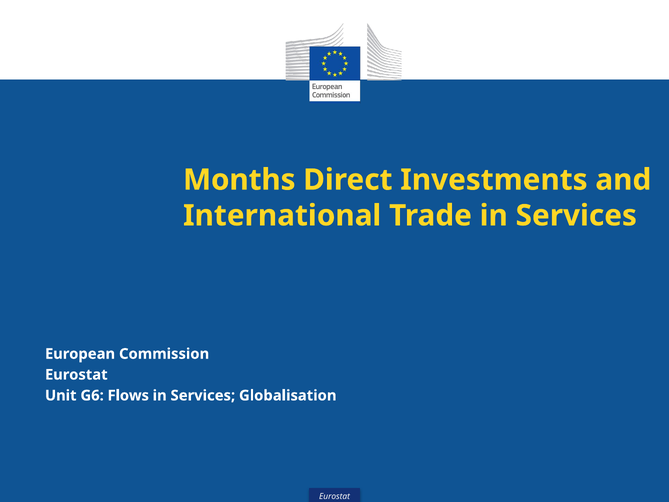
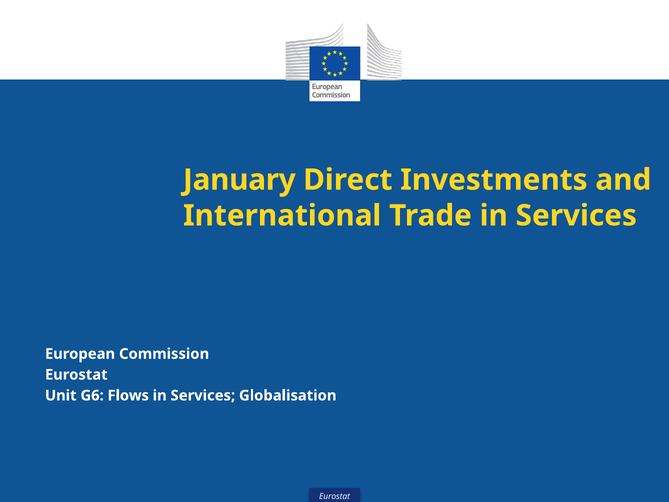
Months: Months -> January
